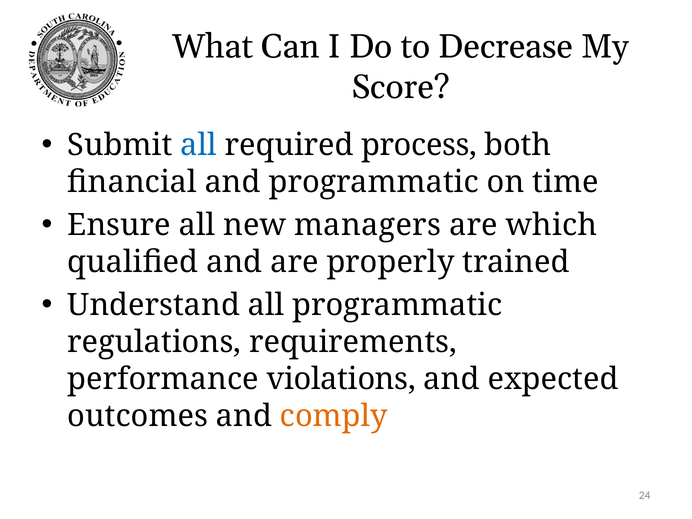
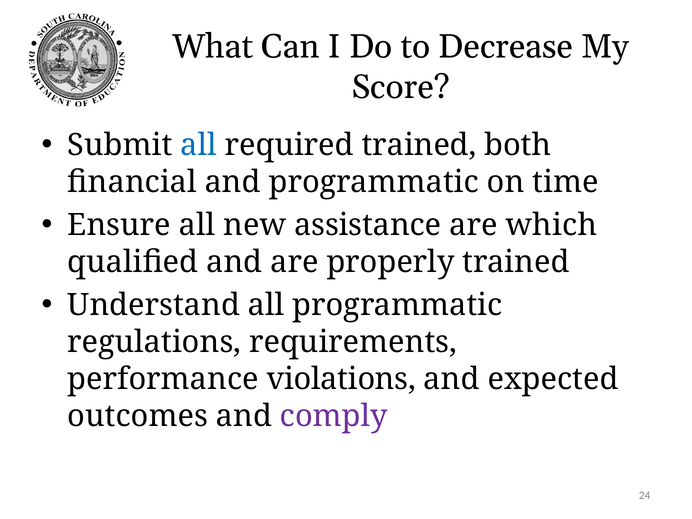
required process: process -> trained
managers: managers -> assistance
comply colour: orange -> purple
